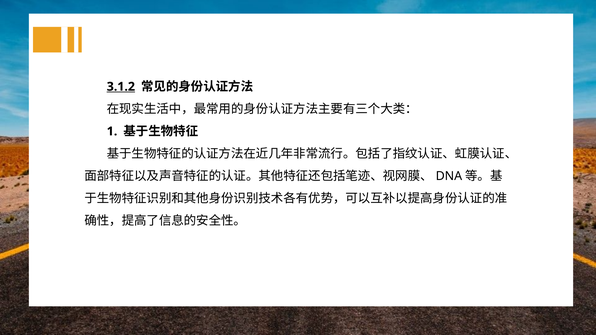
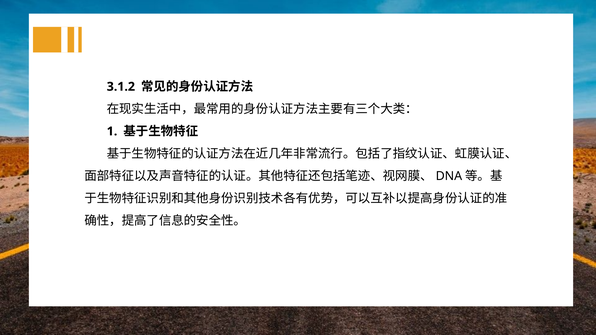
3.1.2 underline: present -> none
